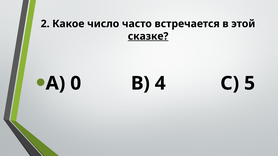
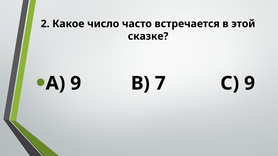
сказке underline: present -> none
А 0: 0 -> 9
4: 4 -> 7
С 5: 5 -> 9
